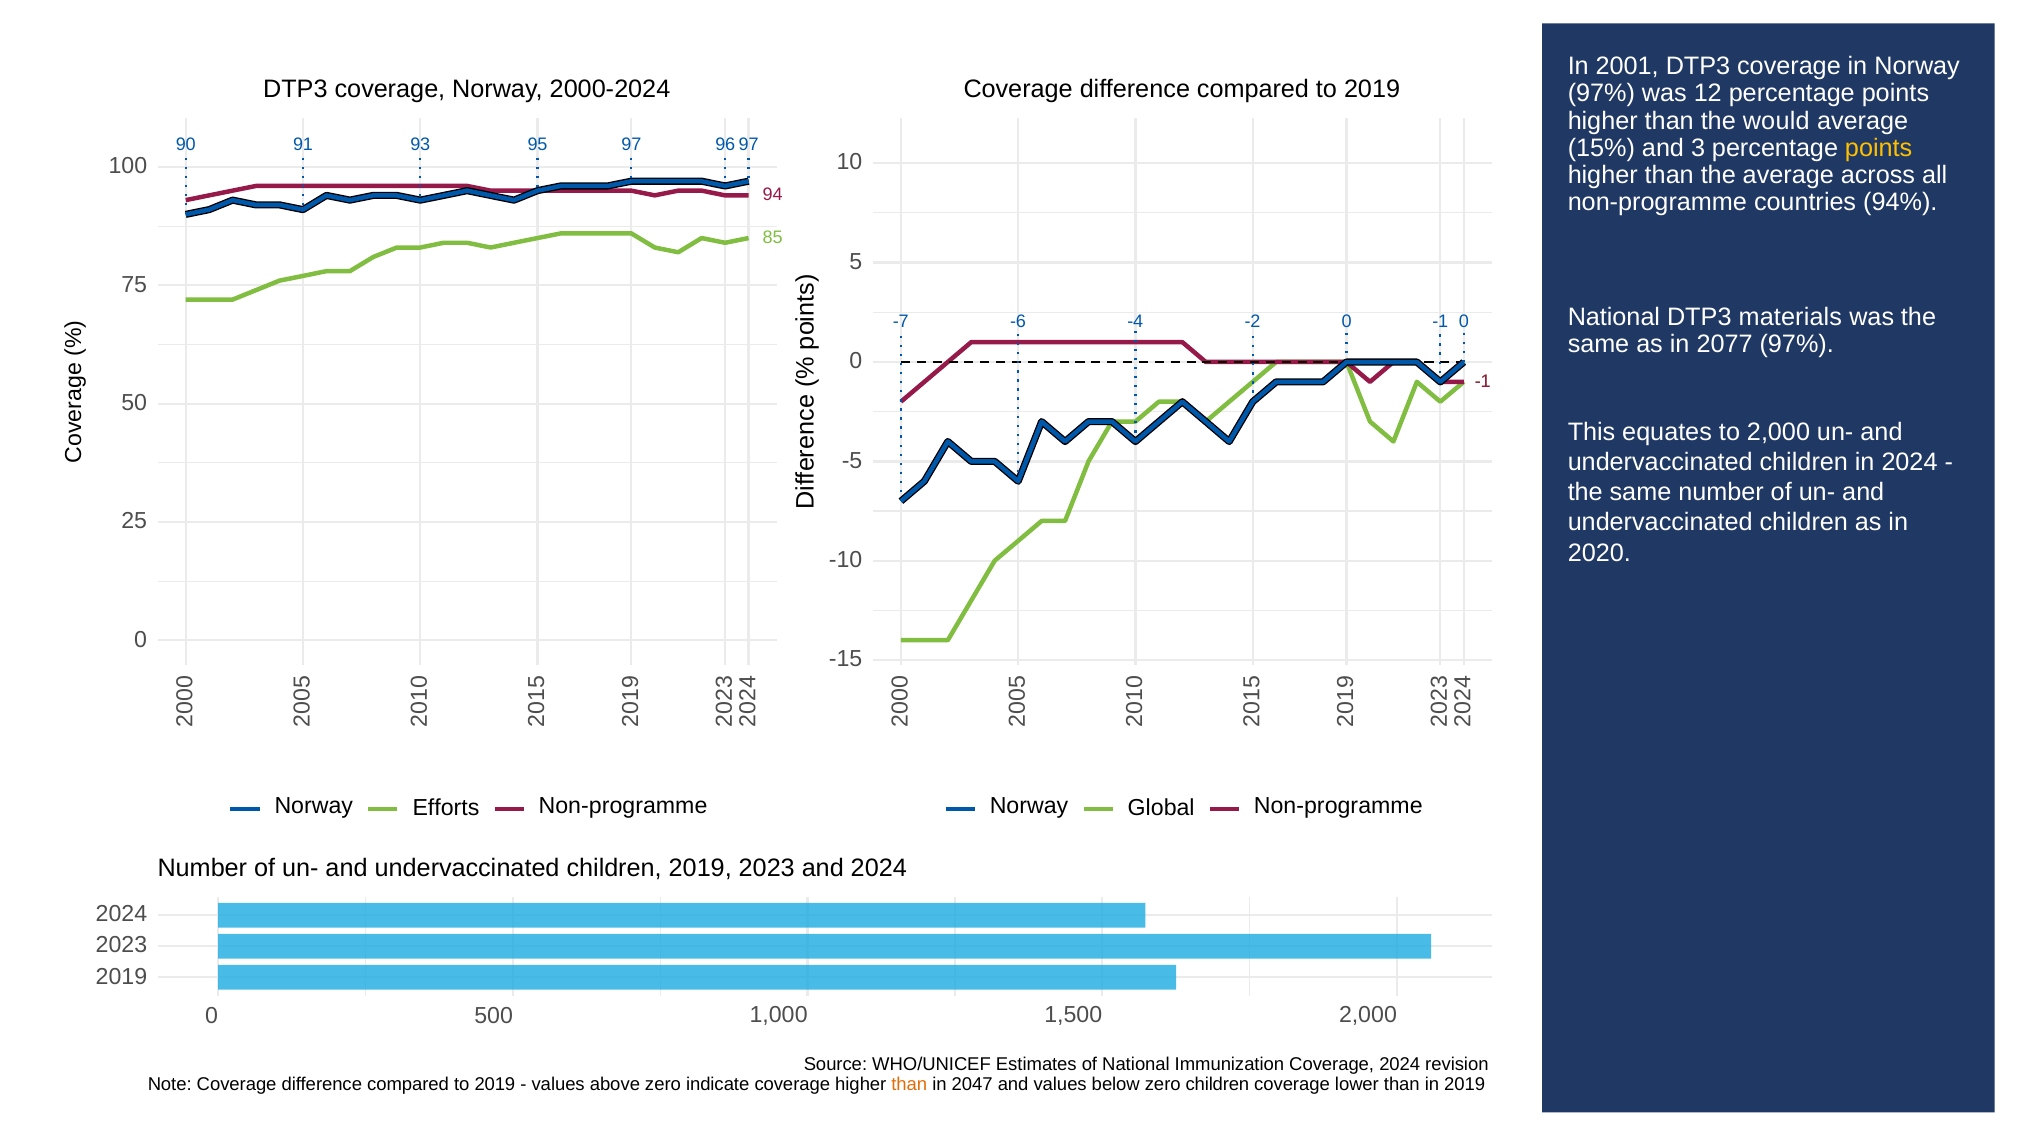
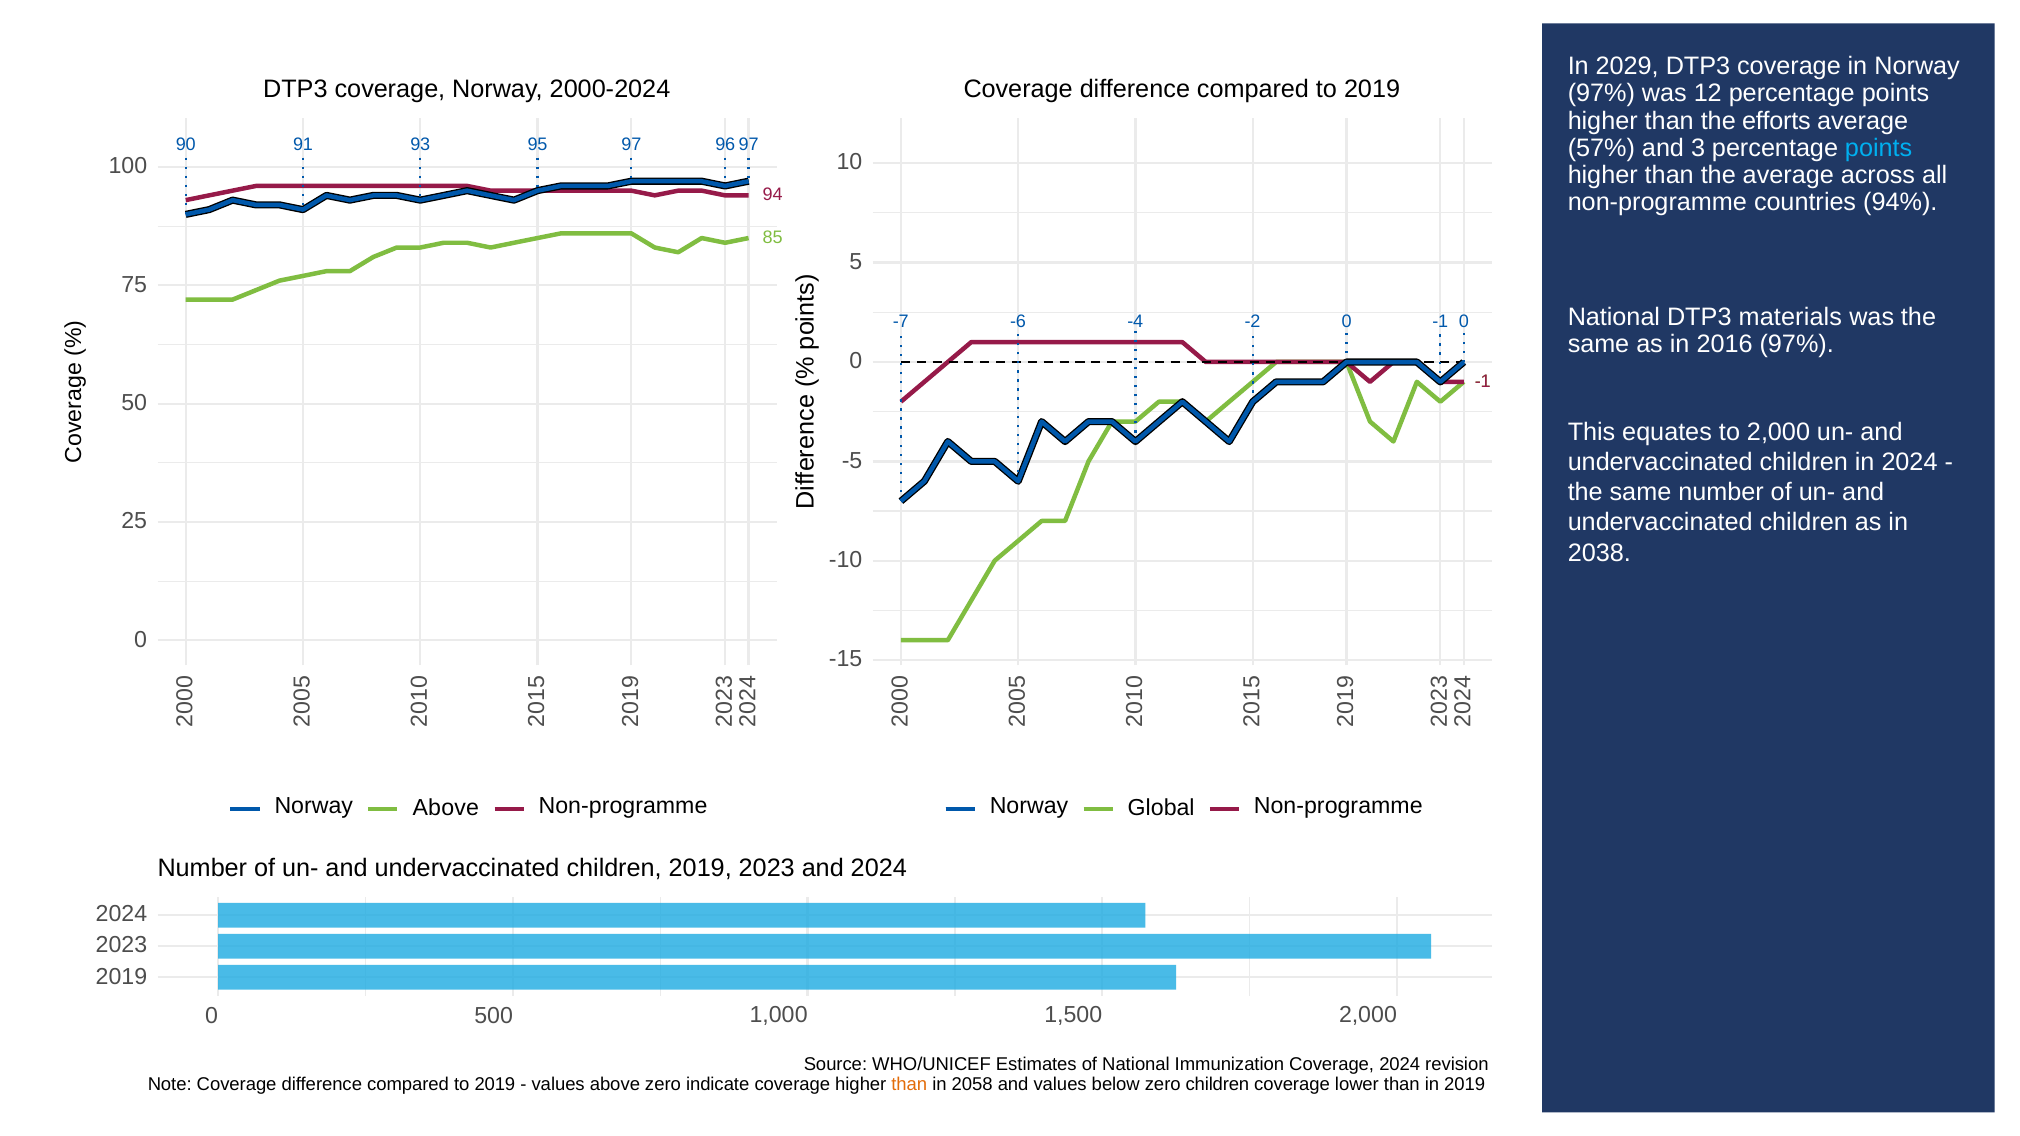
2001: 2001 -> 2029
would: would -> efforts
15%: 15% -> 57%
points at (1879, 148) colour: yellow -> light blue
2077: 2077 -> 2016
2020: 2020 -> 2038
Norway Efforts: Efforts -> Above
2047: 2047 -> 2058
